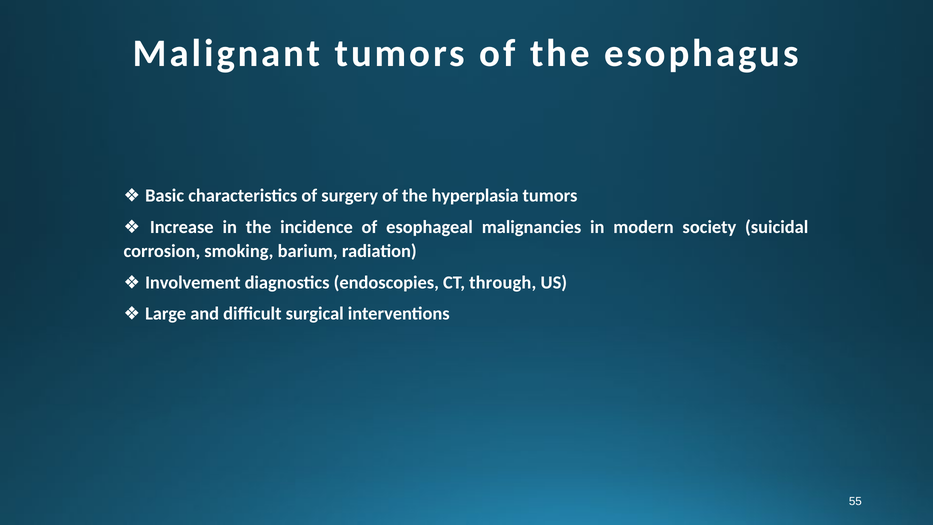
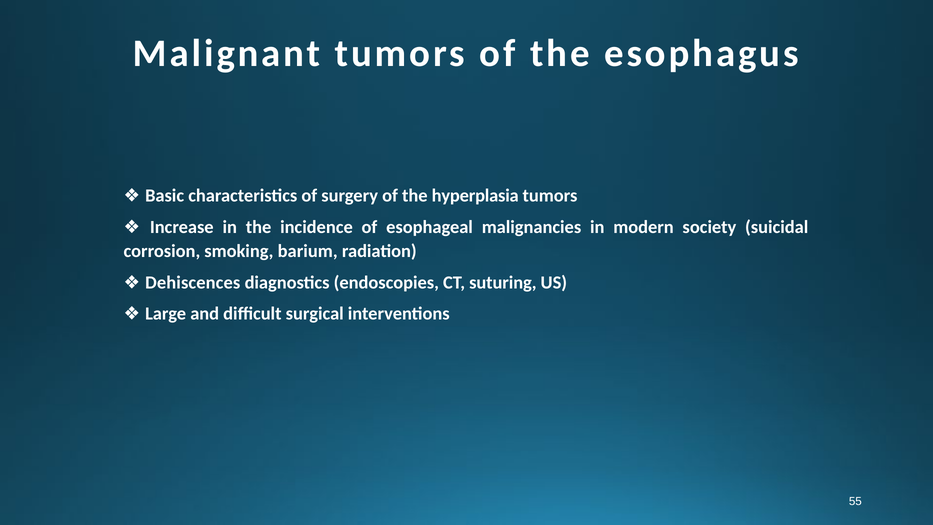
Involvement: Involvement -> Dehiscences
through: through -> suturing
